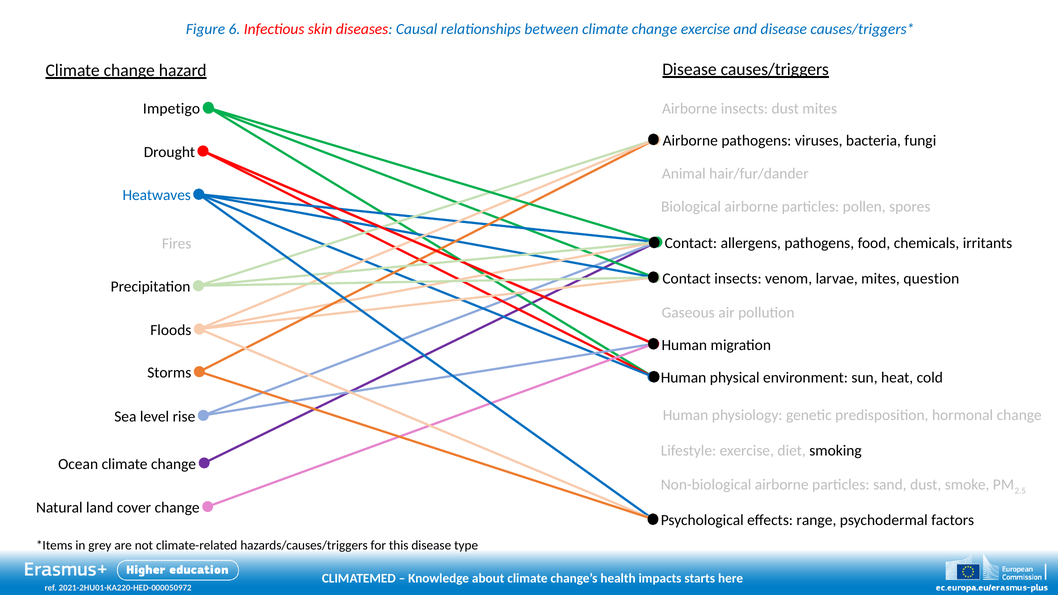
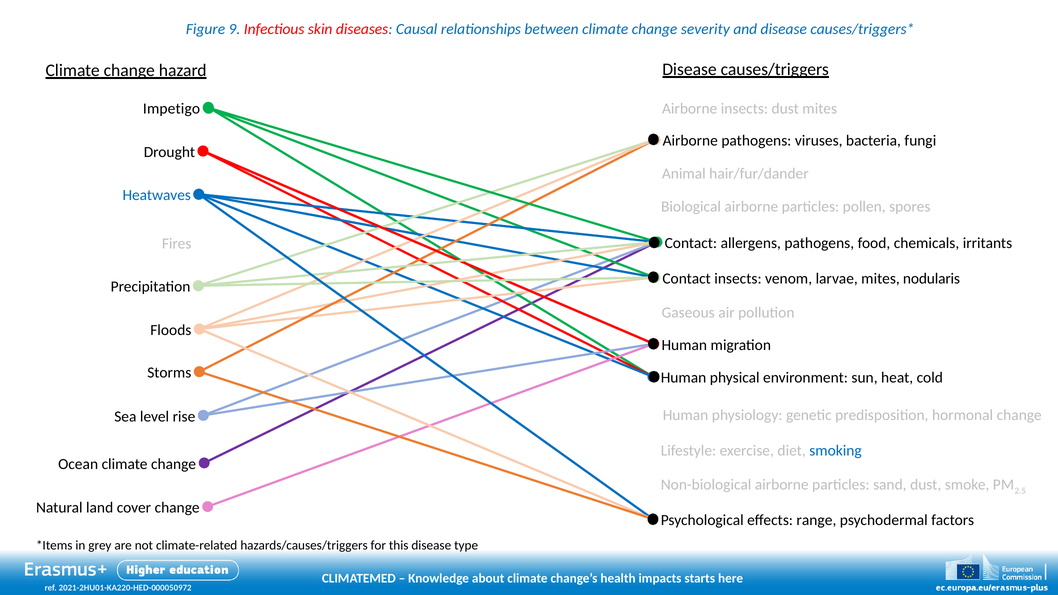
6: 6 -> 9
change exercise: exercise -> severity
question: question -> nodularis
smoking colour: black -> blue
